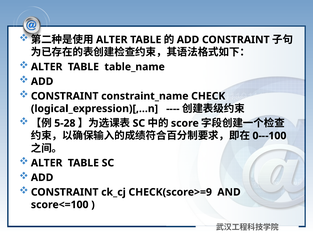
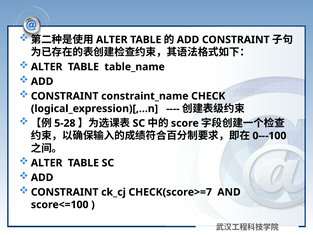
CHECK(score>=9: CHECK(score>=9 -> CHECK(score>=7
